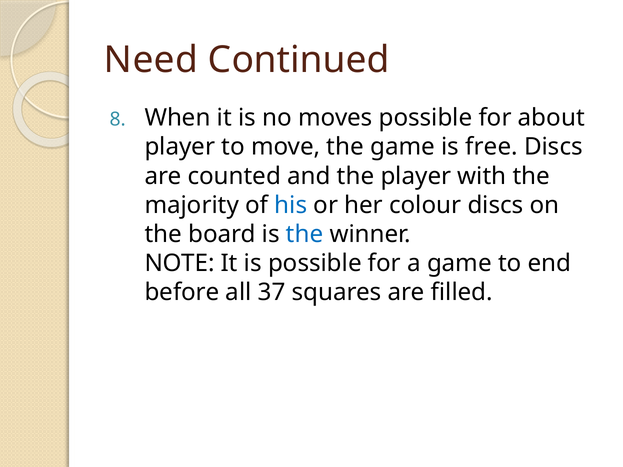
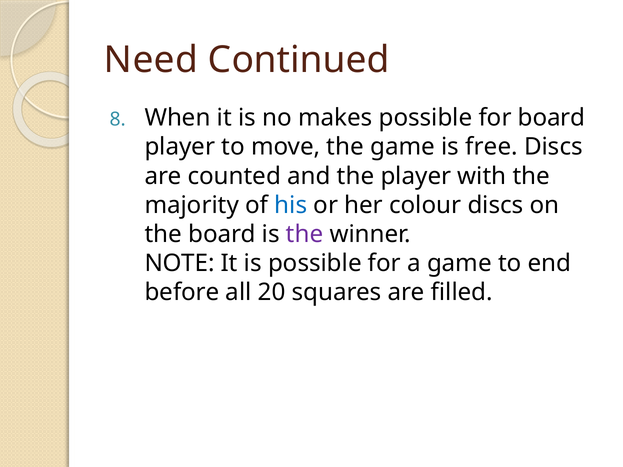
moves: moves -> makes
for about: about -> board
the at (305, 234) colour: blue -> purple
37: 37 -> 20
